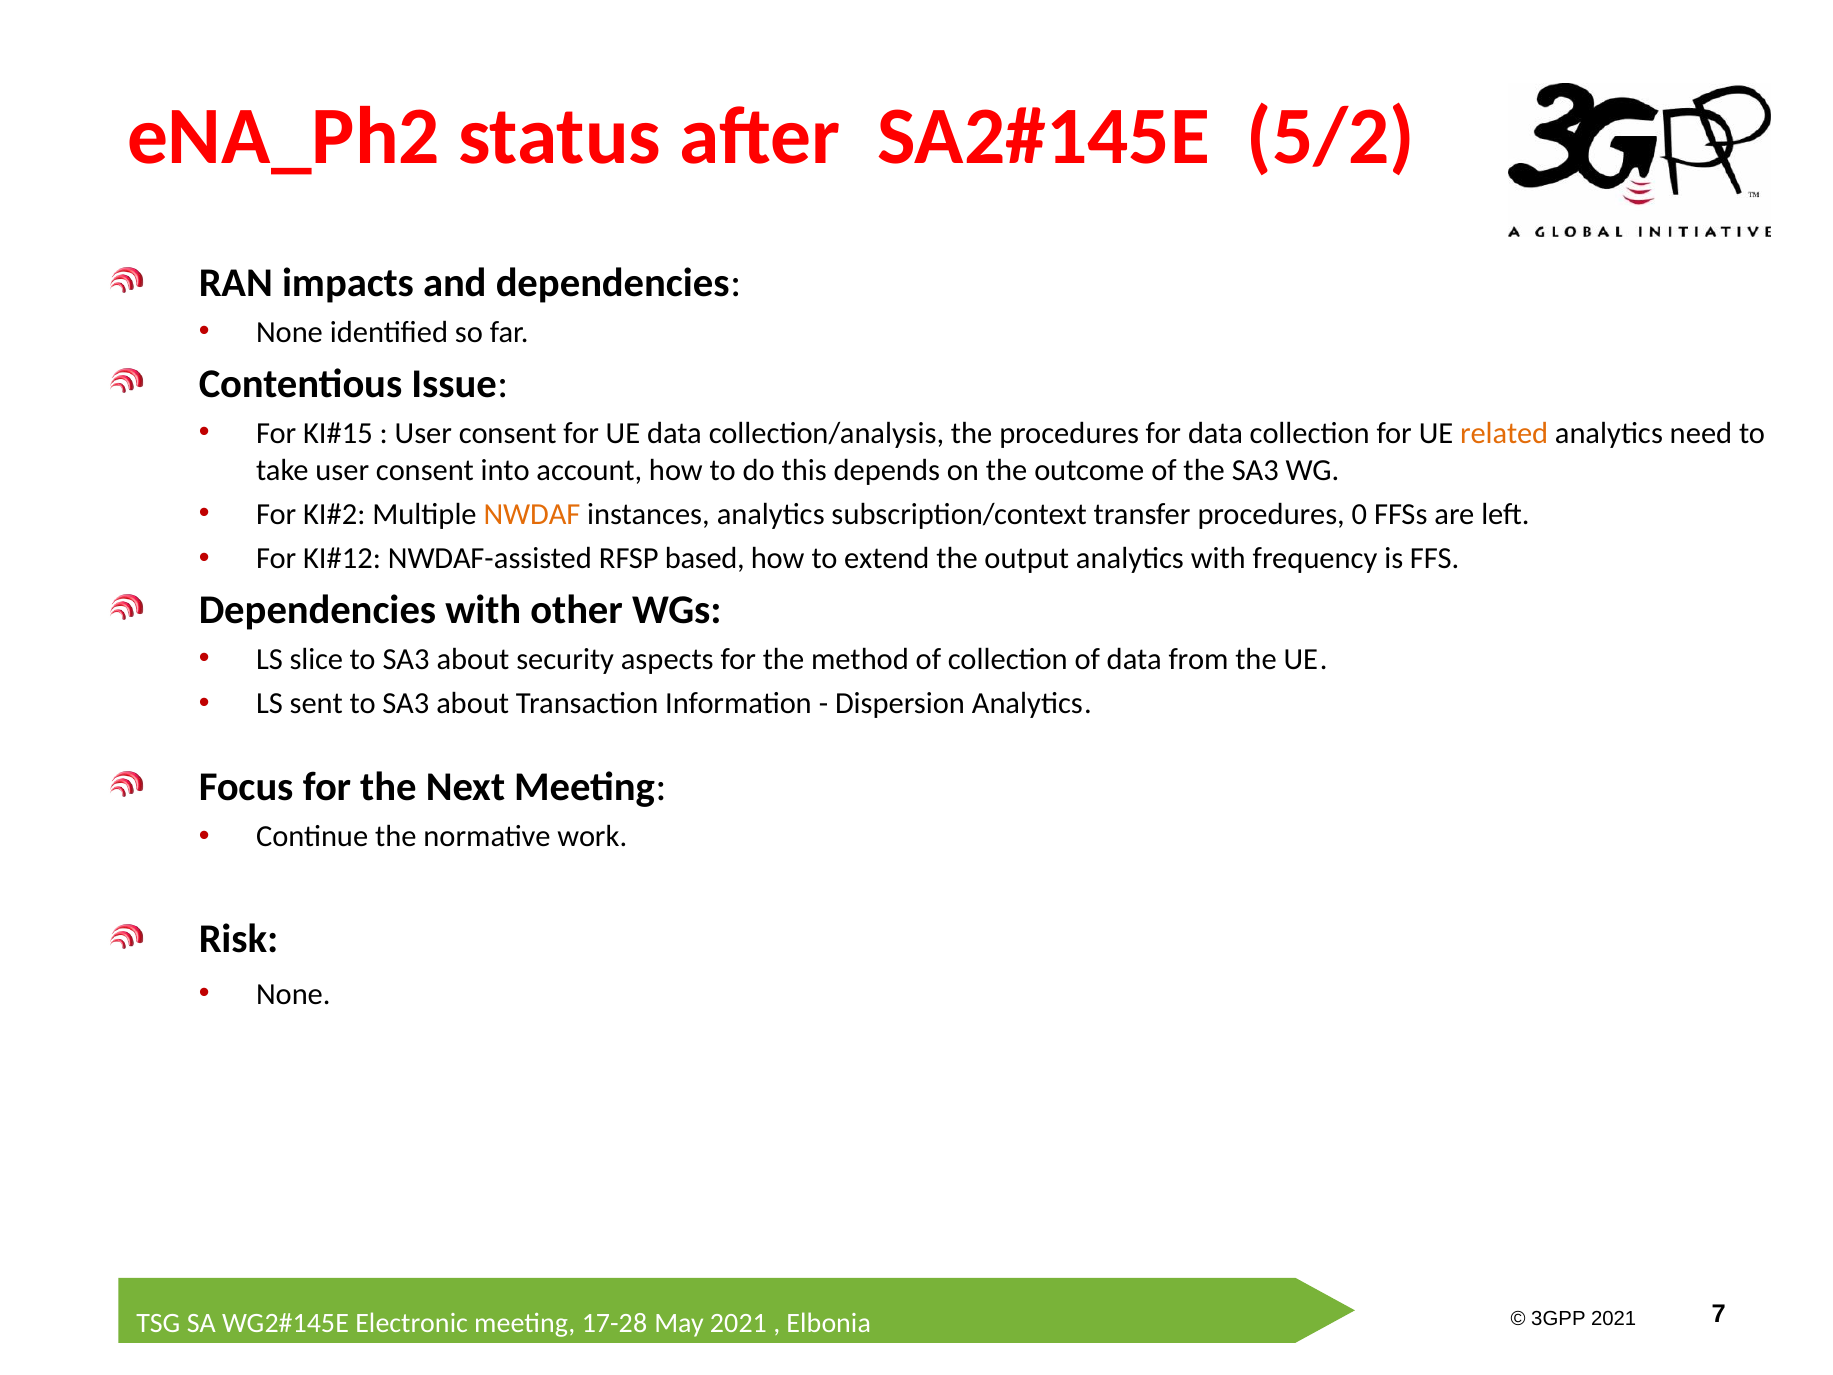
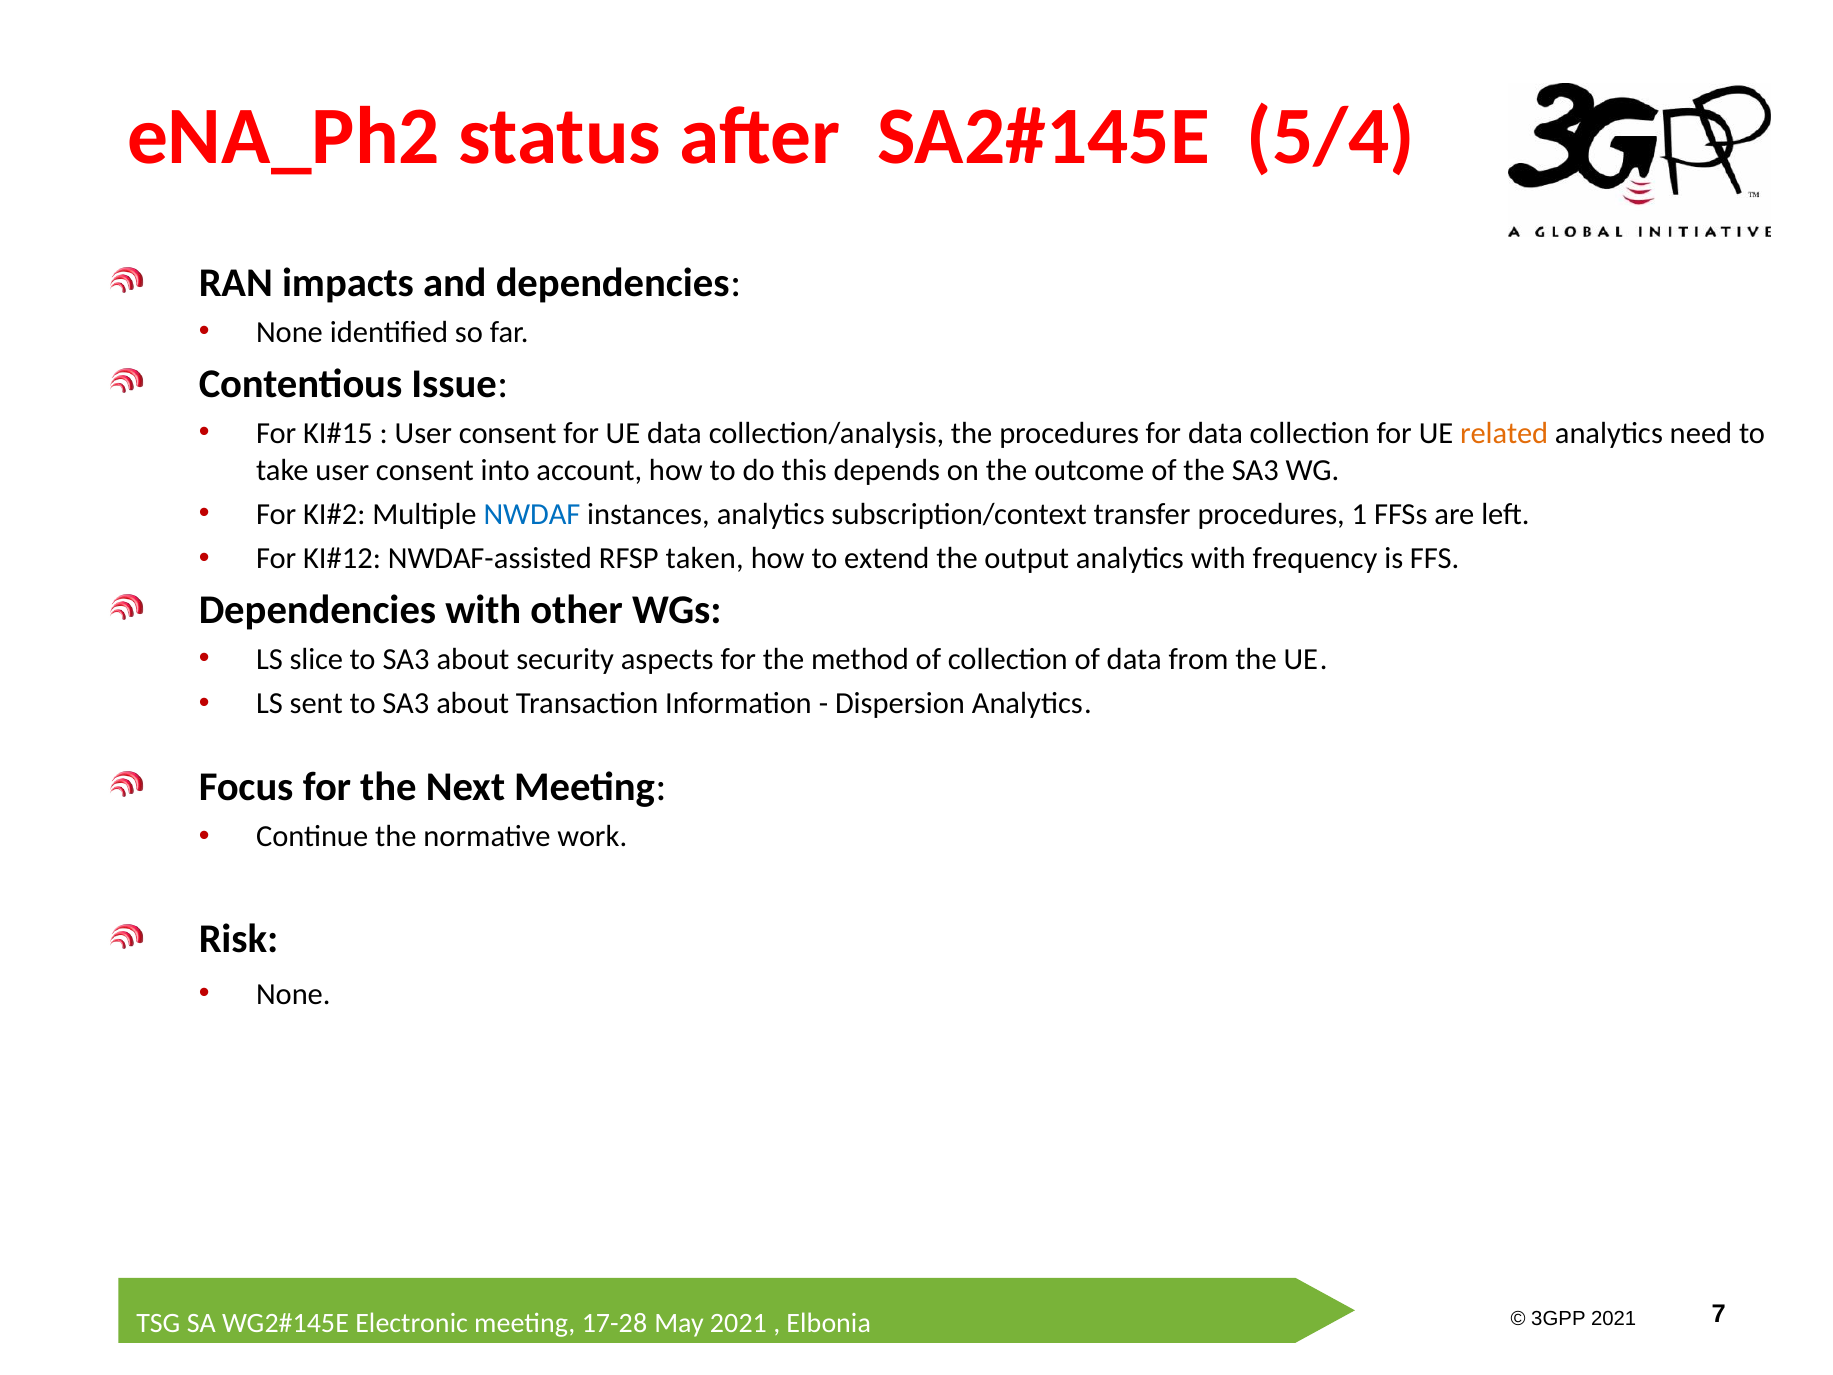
5/2: 5/2 -> 5/4
NWDAF colour: orange -> blue
0: 0 -> 1
based: based -> taken
